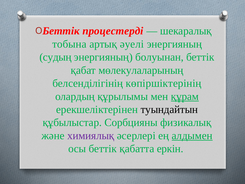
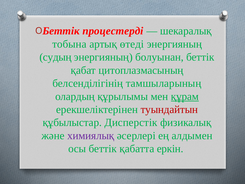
әуелі: әуелі -> өтеді
мөлекулаларының: мөлекулаларының -> цитоплазмасының
көпіршіктерінің: көпіршіктерінің -> тамшыларының
туындайтын colour: black -> red
Сорбцияны: Сорбцияны -> Дисперстік
алдымен underline: present -> none
